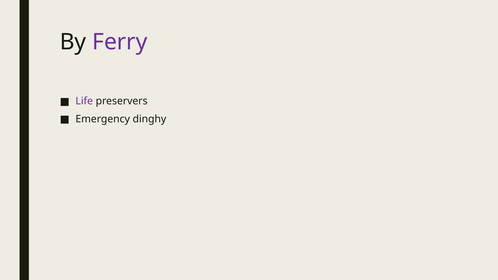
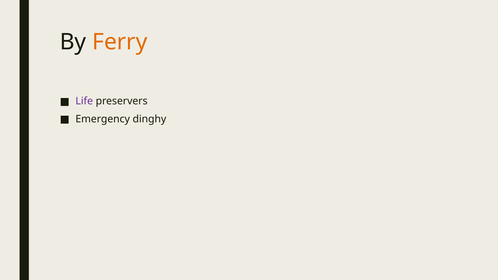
Ferry colour: purple -> orange
